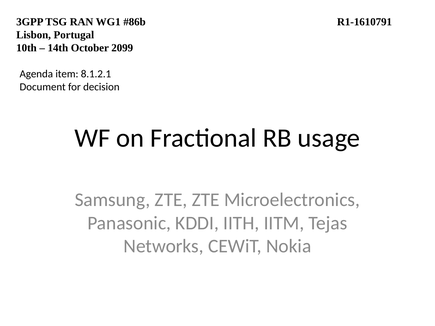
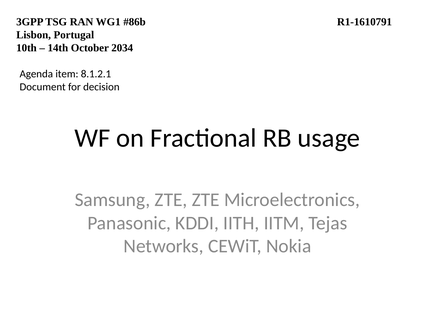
2099: 2099 -> 2034
